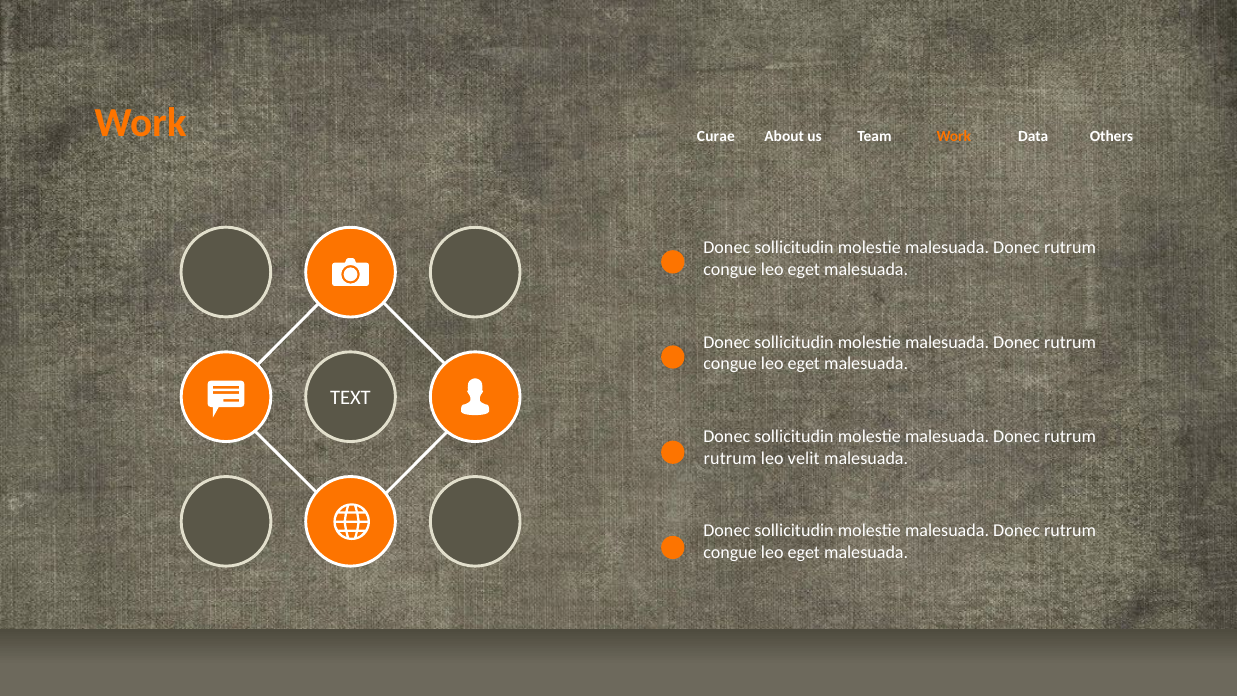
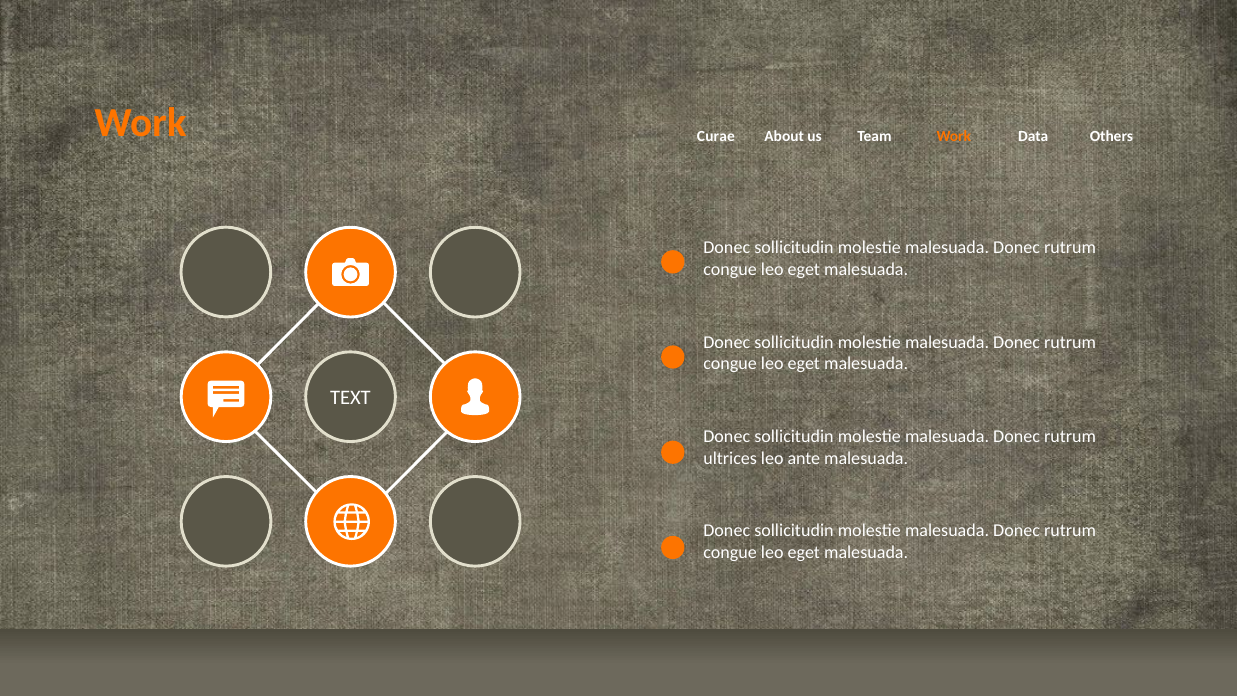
rutrum at (730, 458): rutrum -> ultrices
velit: velit -> ante
